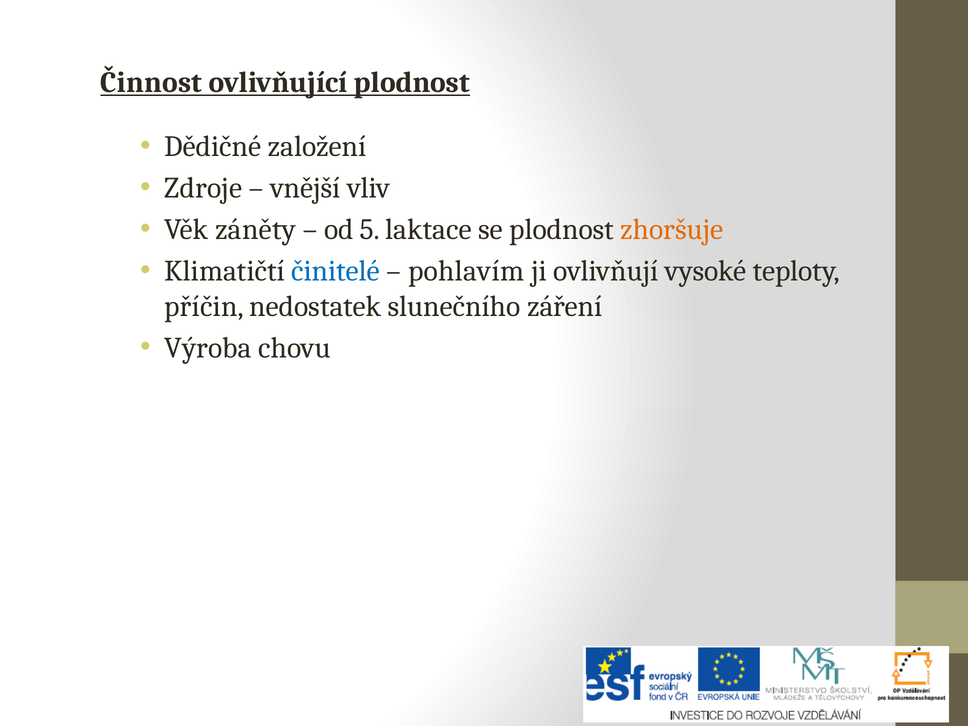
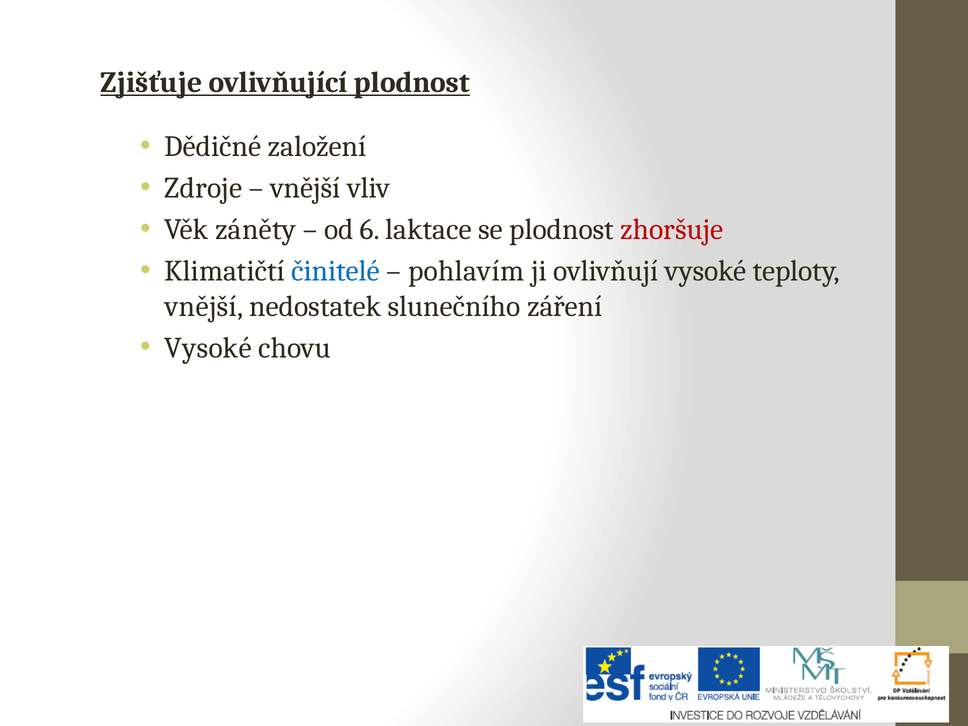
Činnost: Činnost -> Zjišťuje
5: 5 -> 6
zhoršuje colour: orange -> red
příčin at (204, 306): příčin -> vnější
Výroba at (208, 348): Výroba -> Vysoké
